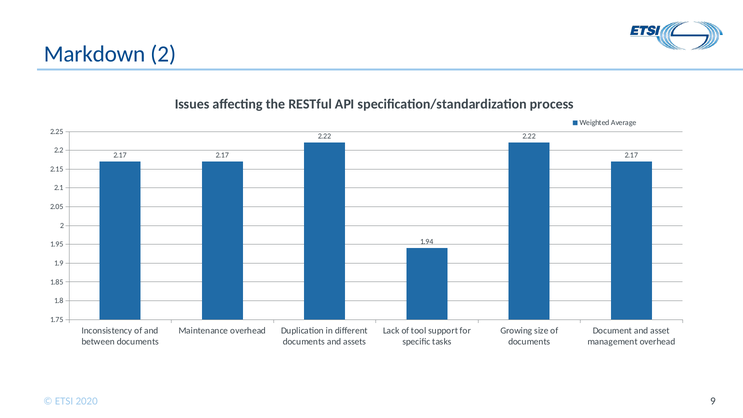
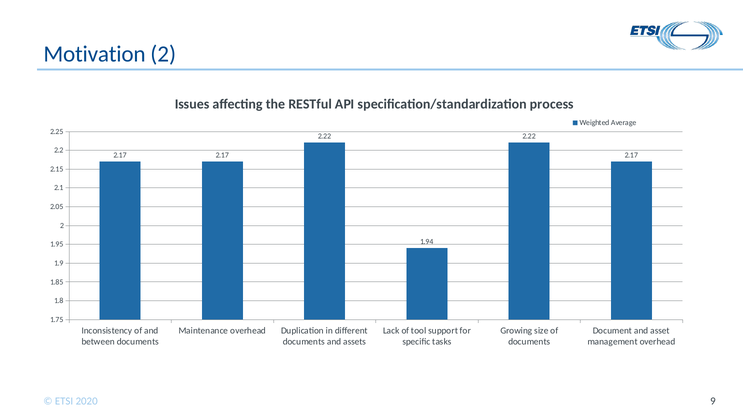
Markdown: Markdown -> Motivation
